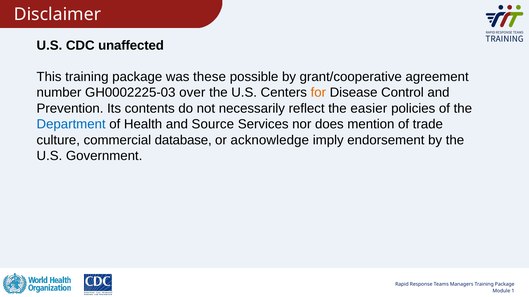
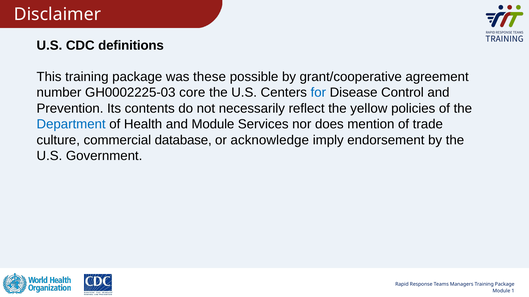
unaffected: unaffected -> definitions
over: over -> core
for colour: orange -> blue
easier: easier -> yellow
and Source: Source -> Module
